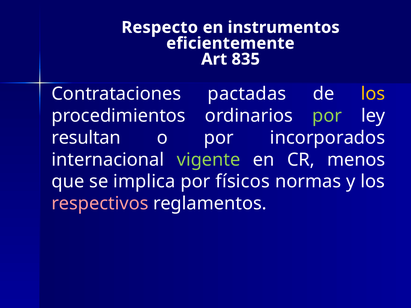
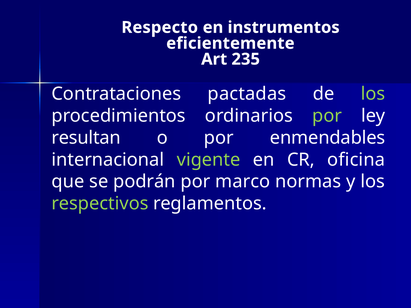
835: 835 -> 235
los at (373, 94) colour: yellow -> light green
incorporados: incorporados -> enmendables
menos: menos -> oficina
implica: implica -> podrán
físicos: físicos -> marco
respectivos colour: pink -> light green
